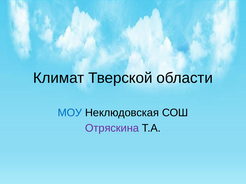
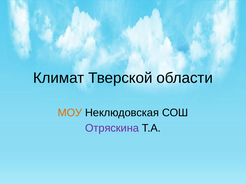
МОУ colour: blue -> orange
